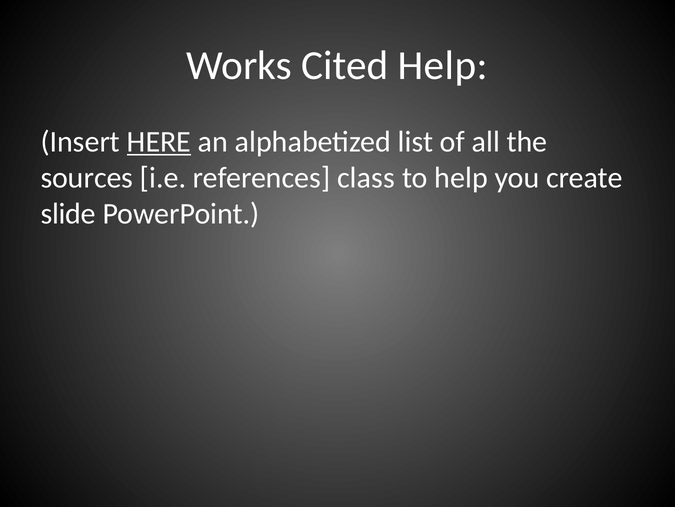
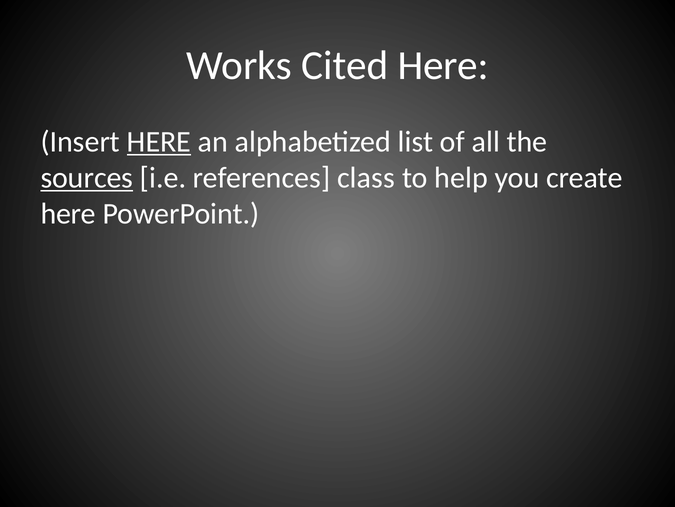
Cited Help: Help -> Here
sources underline: none -> present
slide at (68, 214): slide -> here
